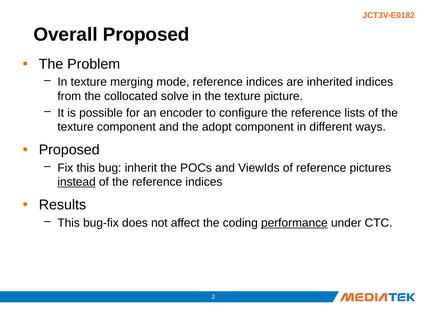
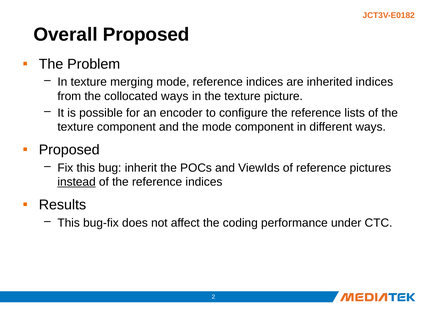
collocated solve: solve -> ways
the adopt: adopt -> mode
performance underline: present -> none
